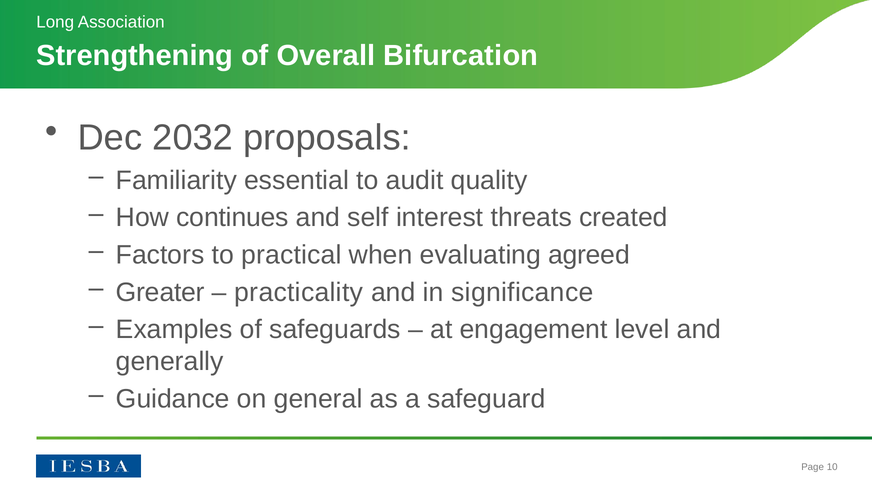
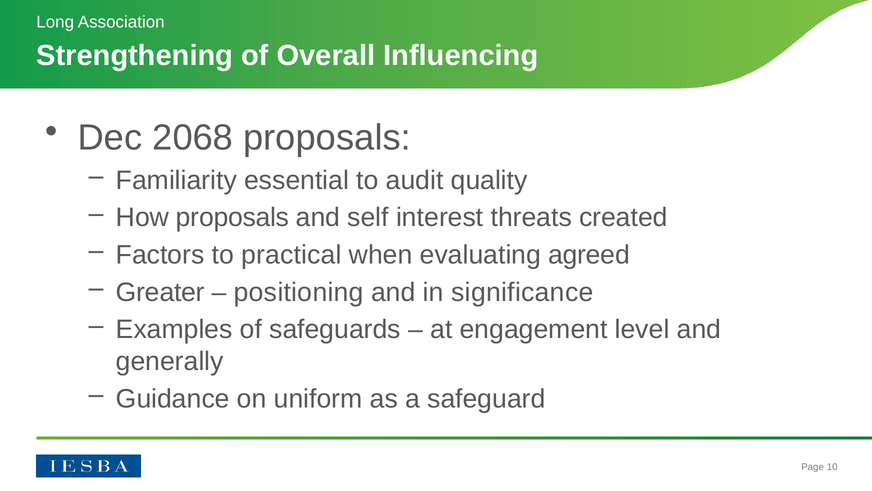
Bifurcation: Bifurcation -> Influencing
2032: 2032 -> 2068
How continues: continues -> proposals
practicality: practicality -> positioning
general: general -> uniform
